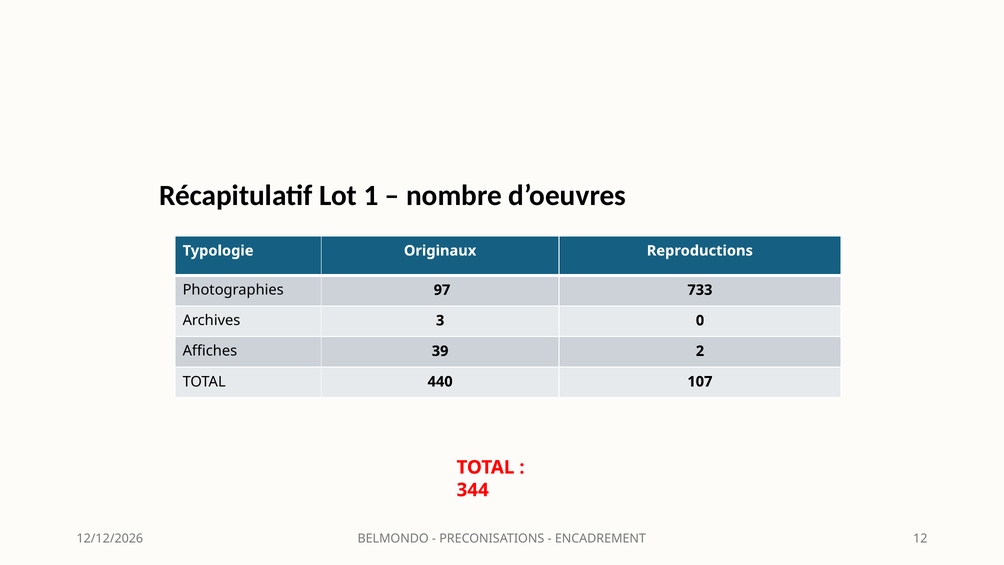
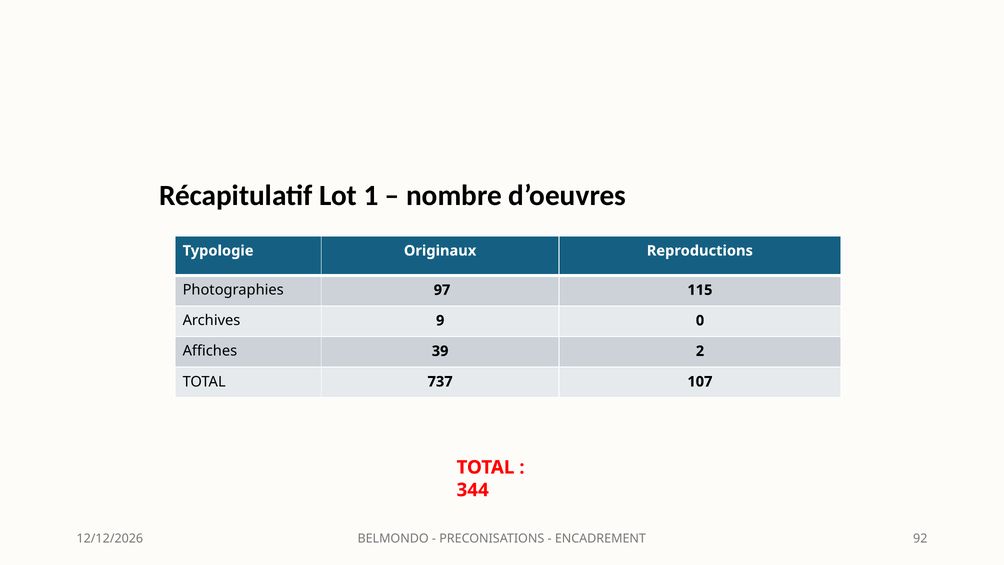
733: 733 -> 115
3: 3 -> 9
440: 440 -> 737
12: 12 -> 92
